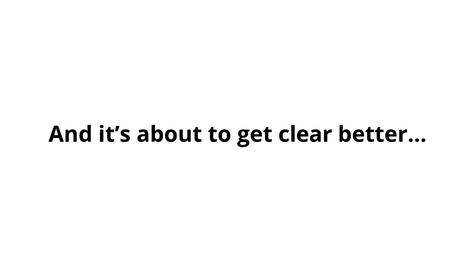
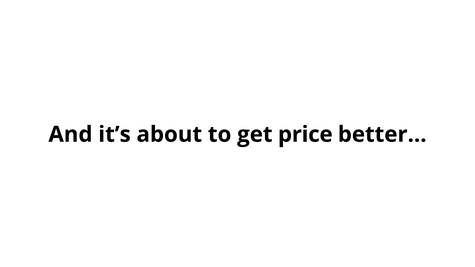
clear: clear -> price
